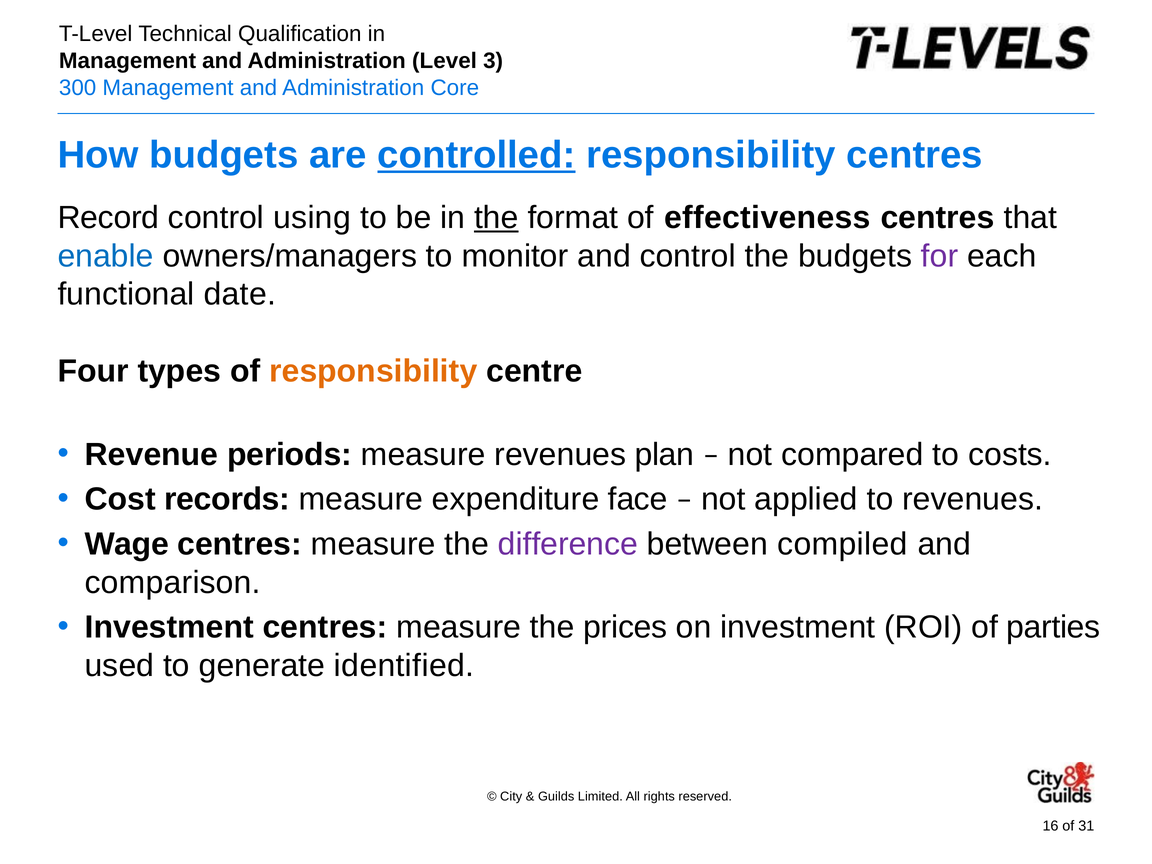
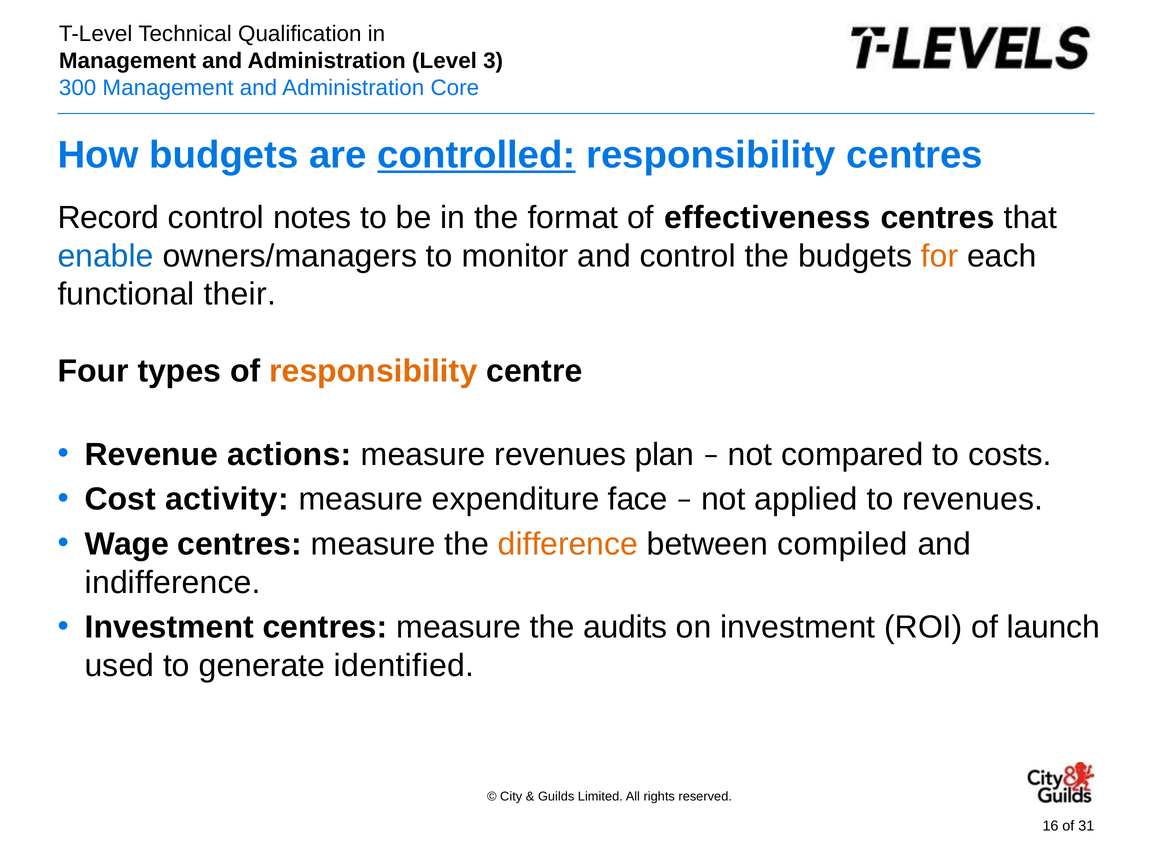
using: using -> notes
the at (496, 218) underline: present -> none
for colour: purple -> orange
date: date -> their
periods: periods -> actions
records: records -> activity
difference colour: purple -> orange
comparison: comparison -> indifference
prices: prices -> audits
parties: parties -> launch
